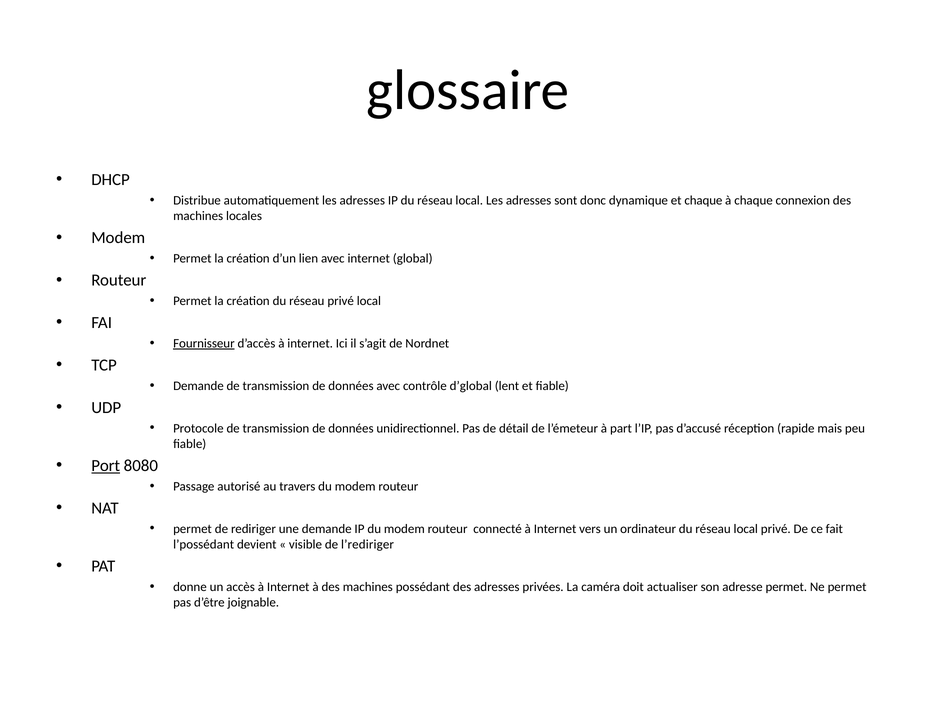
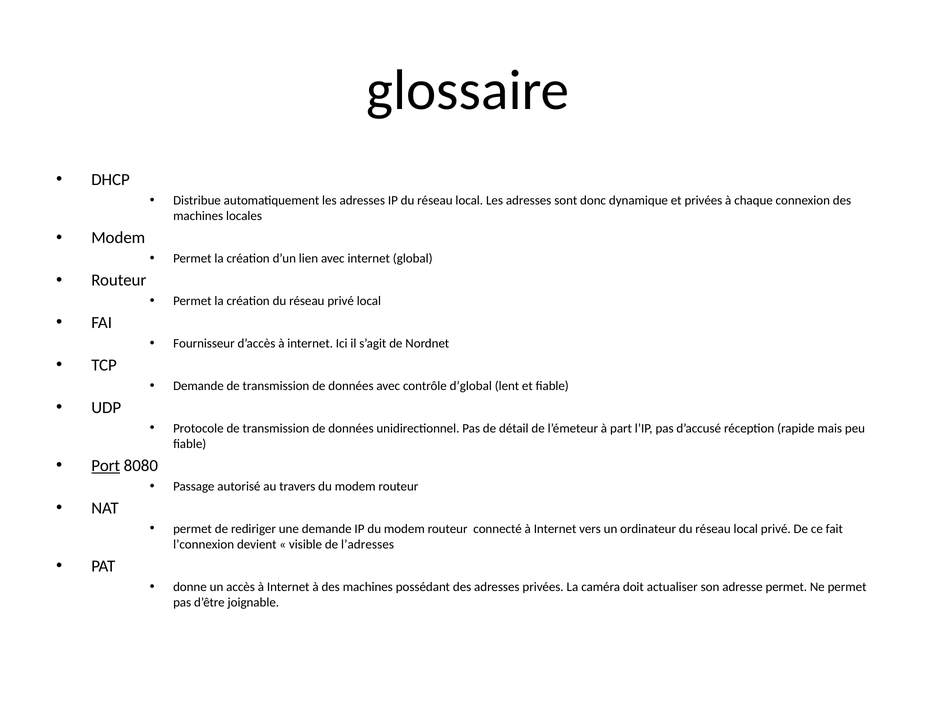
et chaque: chaque -> privées
Fournisseur underline: present -> none
l’possédant: l’possédant -> l’connexion
l’rediriger: l’rediriger -> l’adresses
